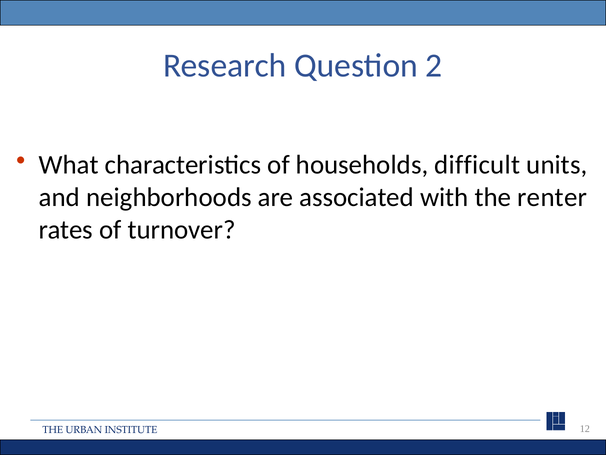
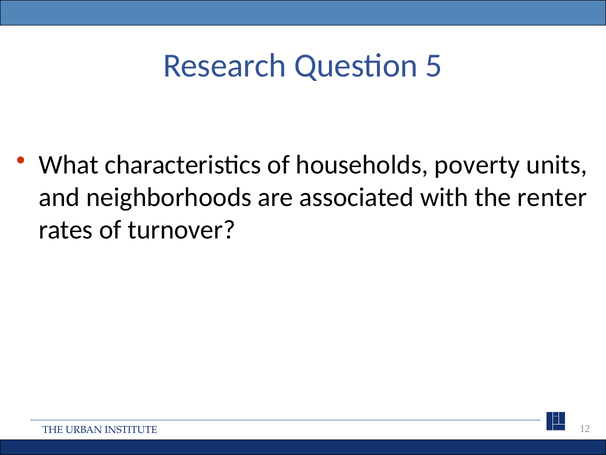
2: 2 -> 5
difficult: difficult -> poverty
